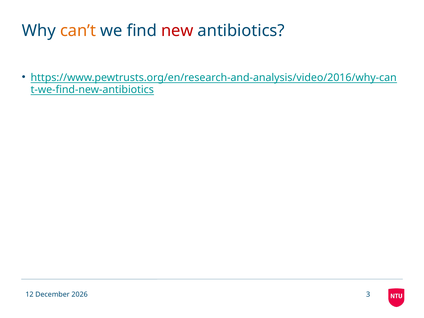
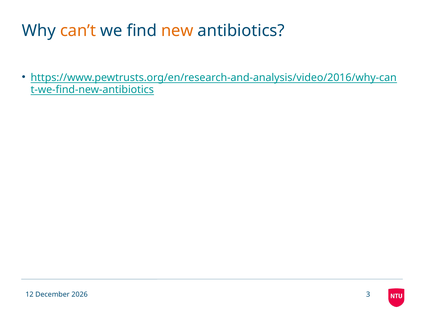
new colour: red -> orange
